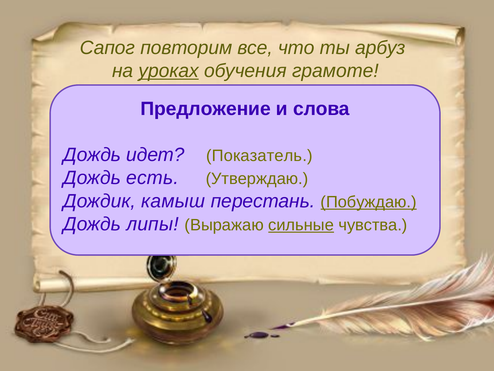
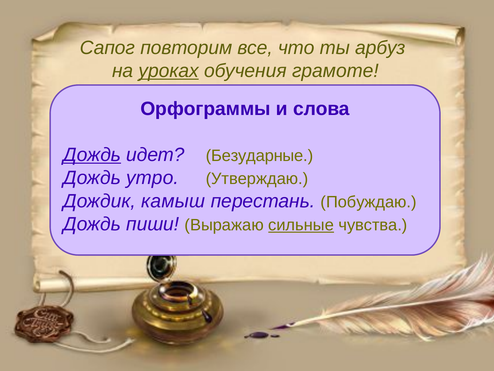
Предложение: Предложение -> Орфограммы
Дождь at (92, 155) underline: none -> present
Показатель: Показатель -> Безударные
есть: есть -> утро
Побуждаю underline: present -> none
липы: липы -> пиши
